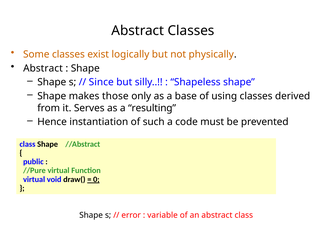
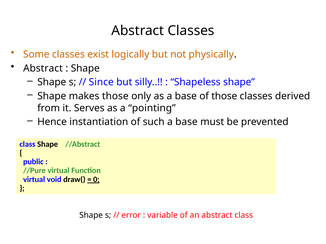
of using: using -> those
resulting: resulting -> pointing
such a code: code -> base
